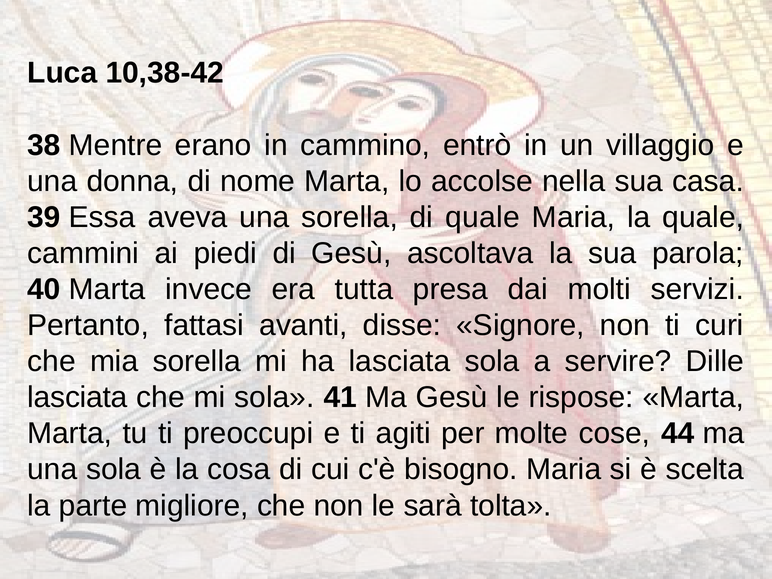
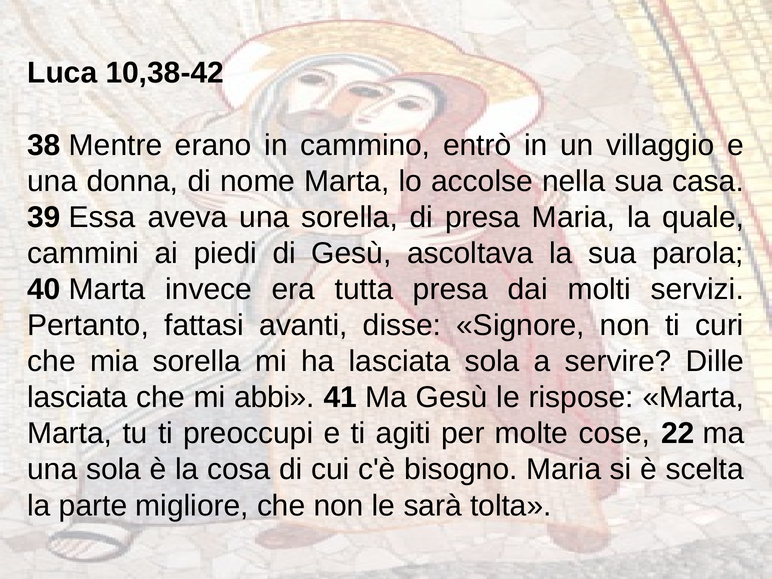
di quale: quale -> presa
mi sola: sola -> abbi
44: 44 -> 22
